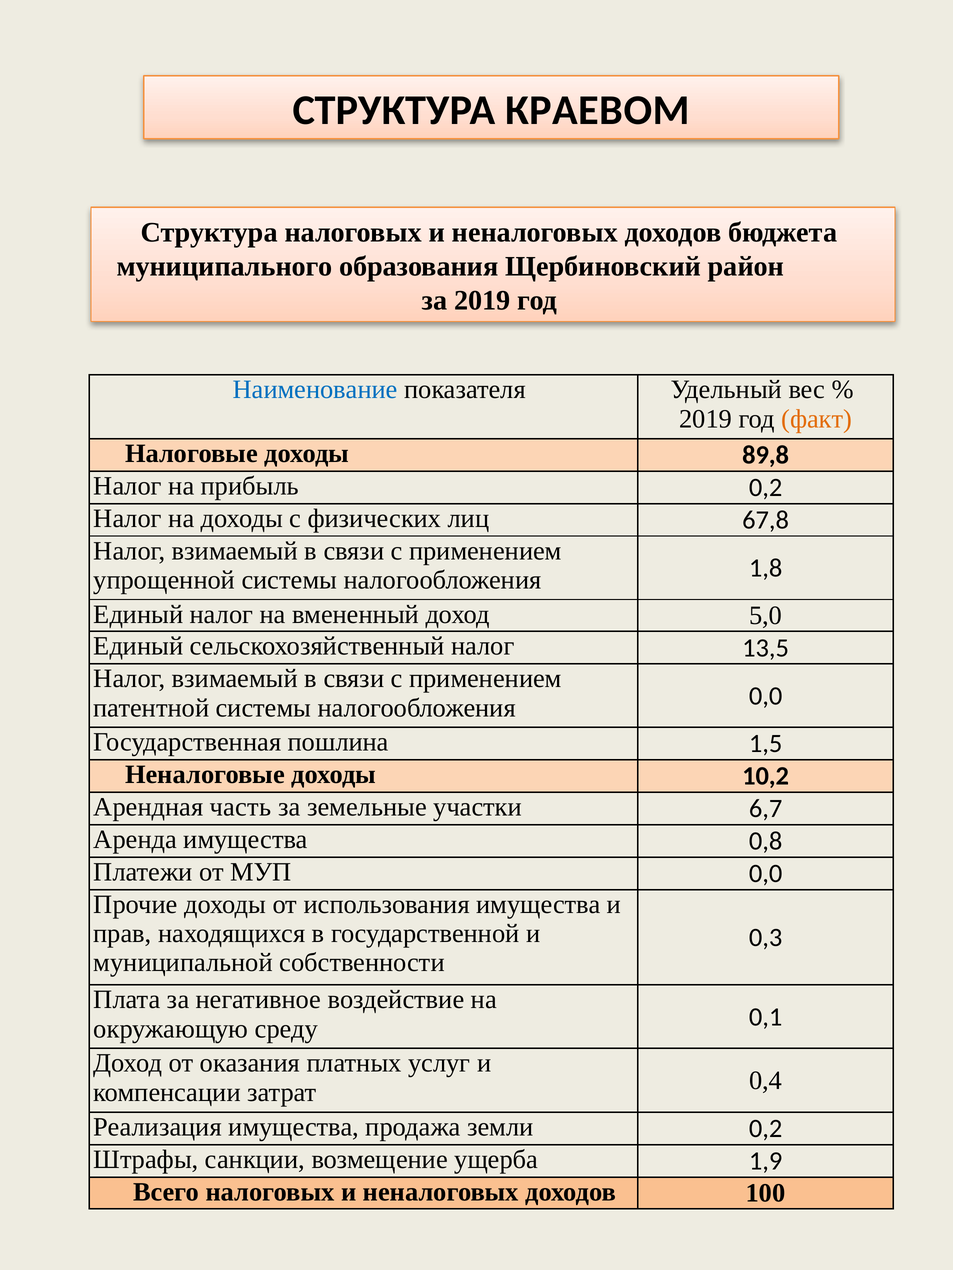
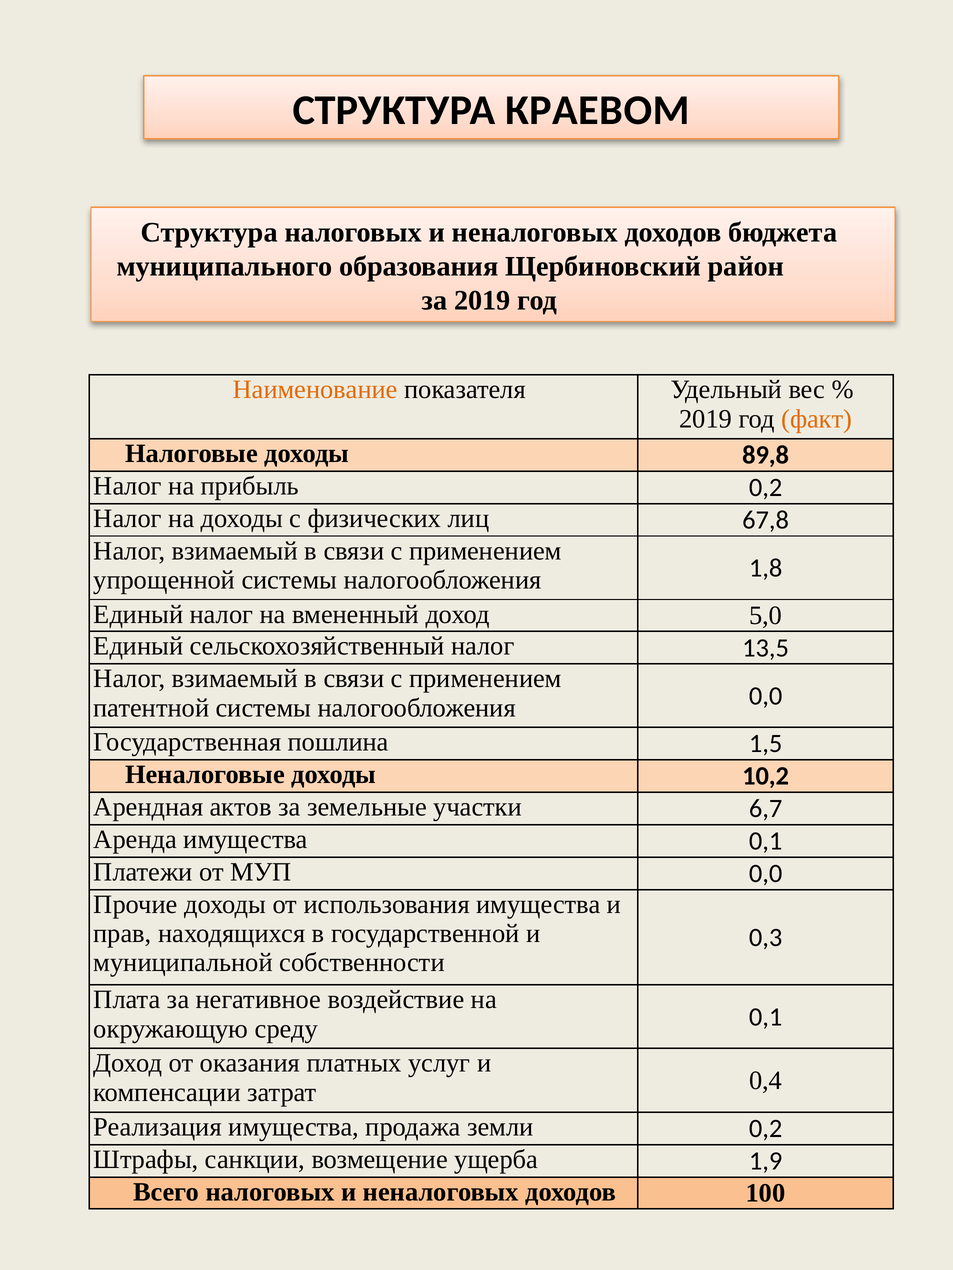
Наименование colour: blue -> orange
часть: часть -> актов
имущества 0,8: 0,8 -> 0,1
